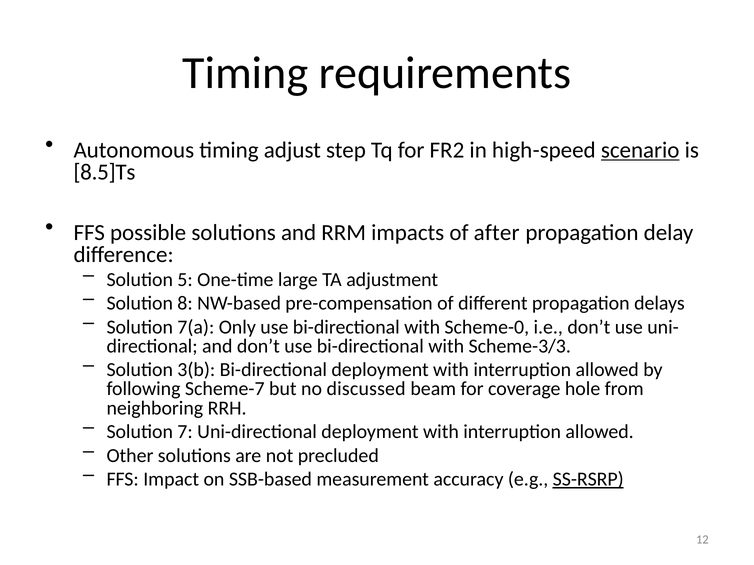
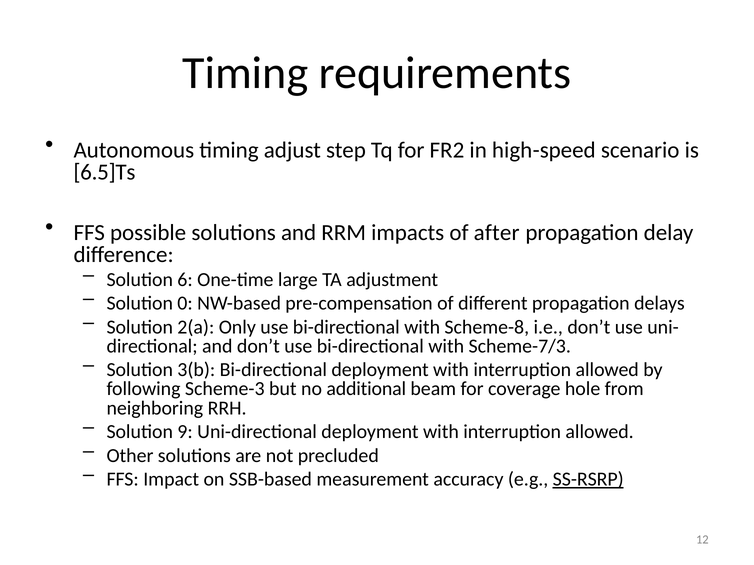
scenario underline: present -> none
8.5]Ts: 8.5]Ts -> 6.5]Ts
5: 5 -> 6
8: 8 -> 0
7(a: 7(a -> 2(a
Scheme-0: Scheme-0 -> Scheme-8
Scheme-3/3: Scheme-3/3 -> Scheme-7/3
Scheme-7: Scheme-7 -> Scheme-3
discussed: discussed -> additional
7: 7 -> 9
